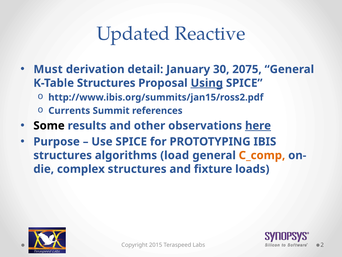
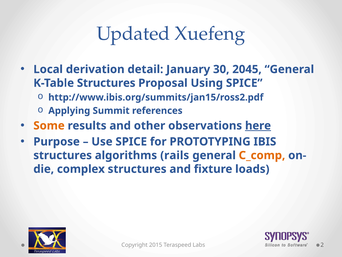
Reactive: Reactive -> Xuefeng
Must: Must -> Local
2075: 2075 -> 2045
Using underline: present -> none
Currents: Currents -> Applying
Some colour: black -> orange
load: load -> rails
